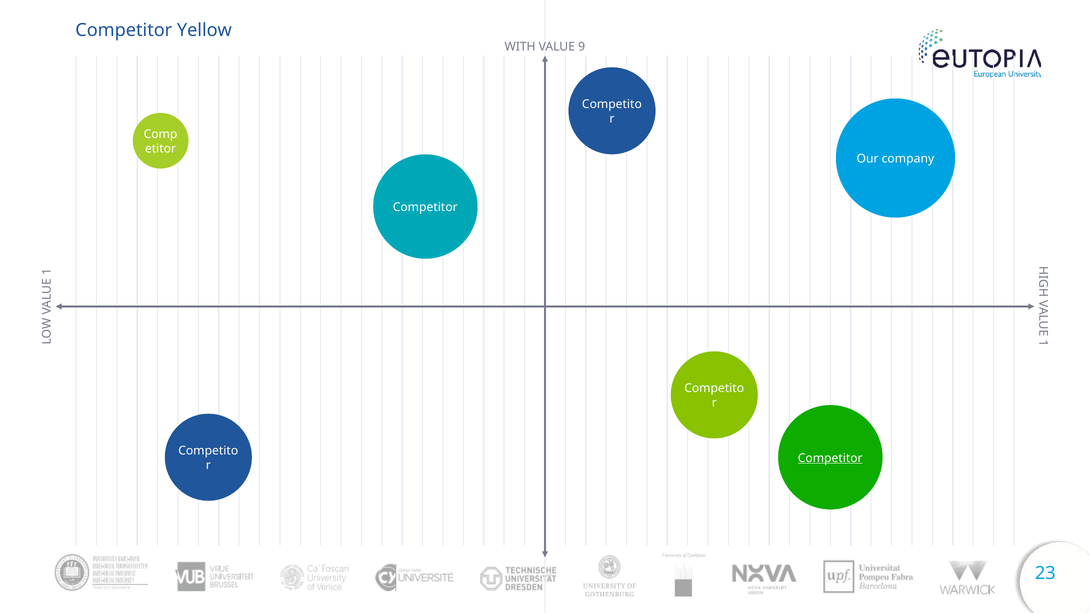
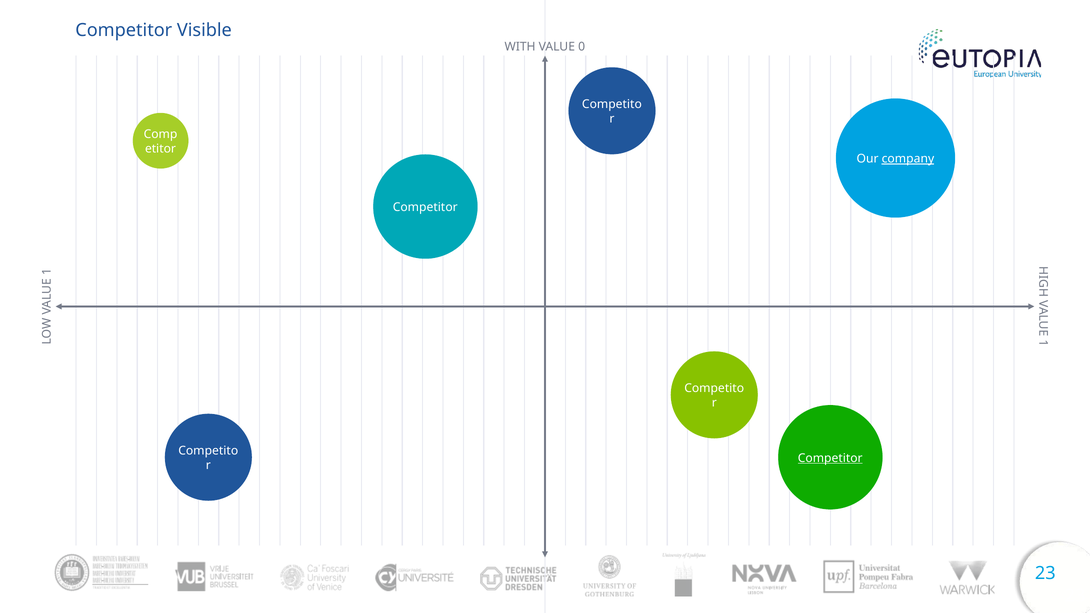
Yellow: Yellow -> Visible
9: 9 -> 0
company underline: none -> present
